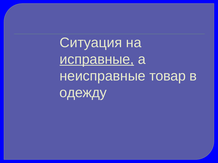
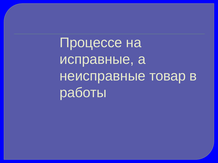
Ситуация: Ситуация -> Процессе
исправные underline: present -> none
одежду: одежду -> работы
